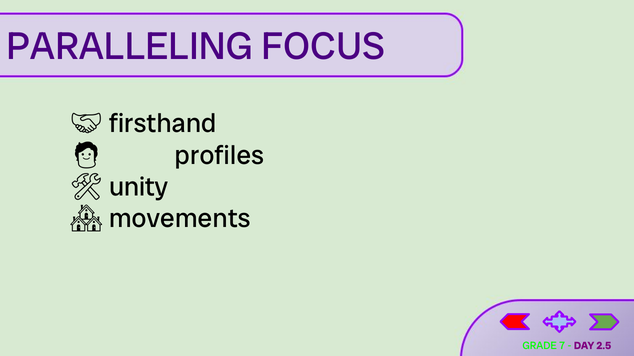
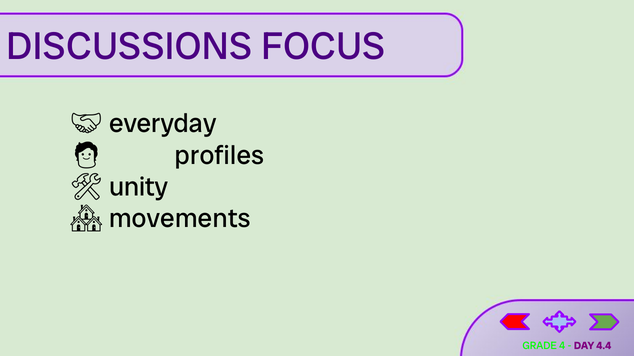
PARALLELING: PARALLELING -> DISCUSSIONS
firsthand: firsthand -> everyday
7: 7 -> 4
2.5: 2.5 -> 4.4
